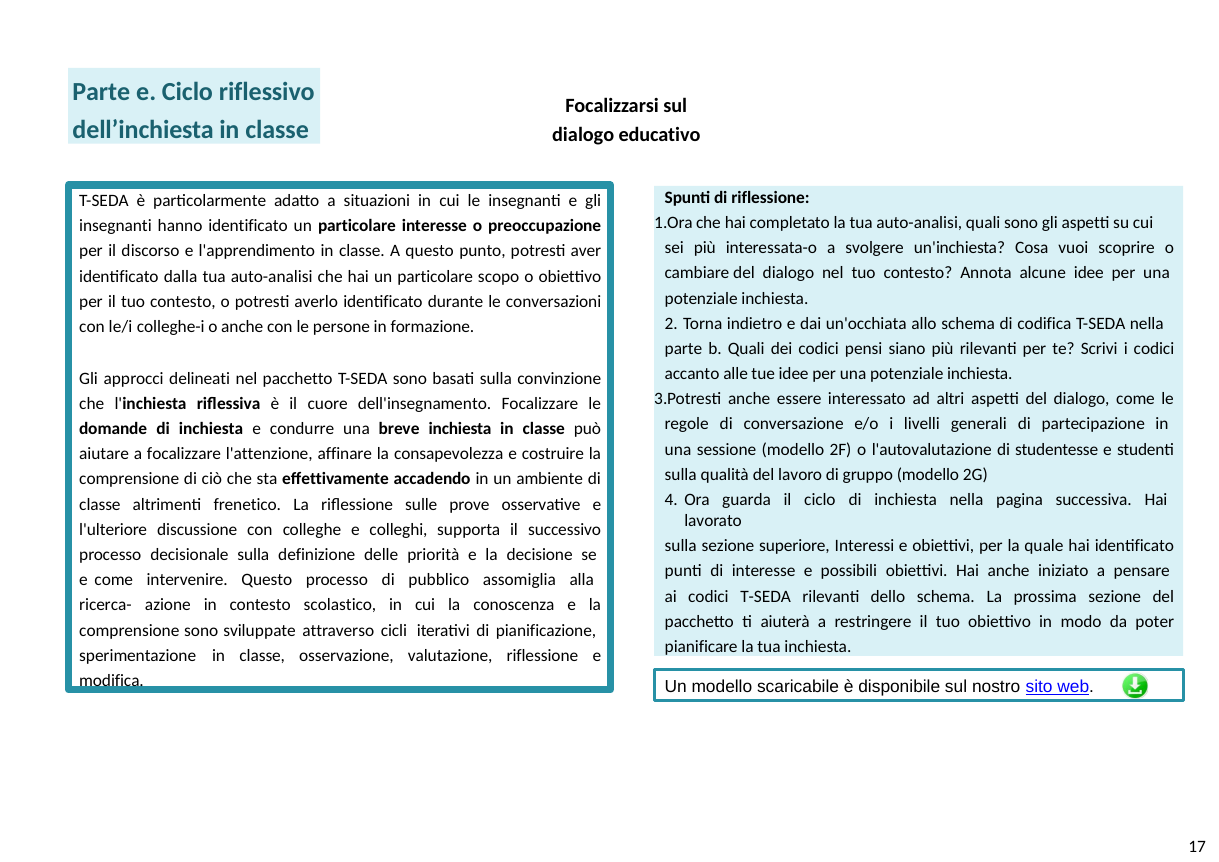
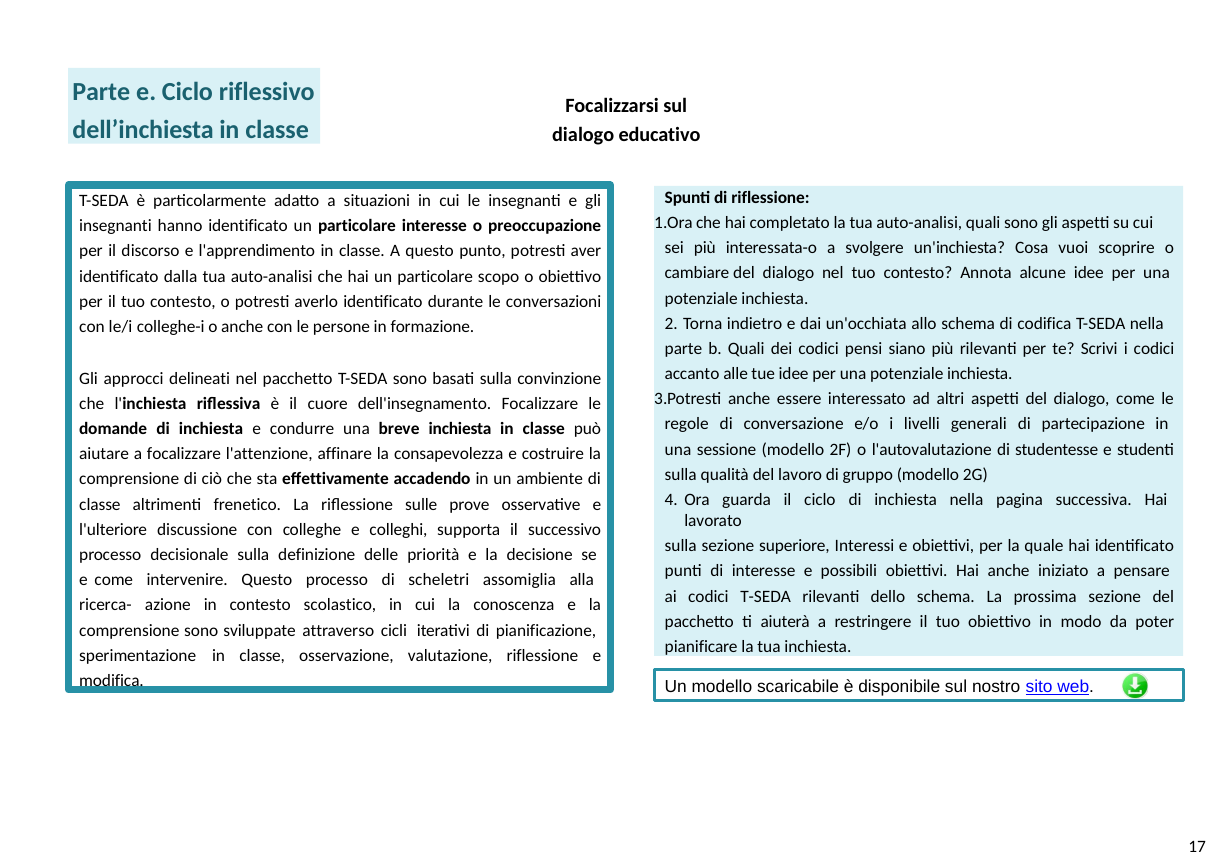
pubblico: pubblico -> scheletri
